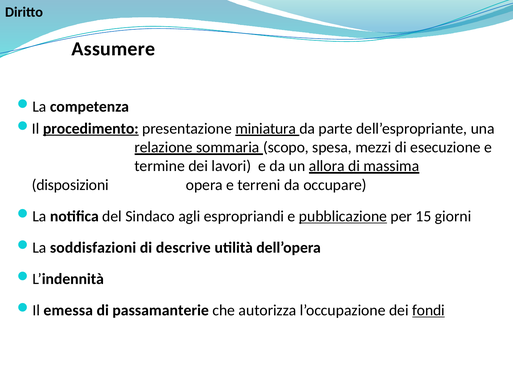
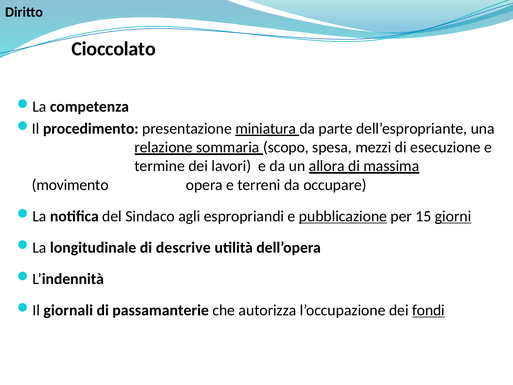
Assumere: Assumere -> Cioccolato
procedimento underline: present -> none
disposizioni: disposizioni -> movimento
giorni underline: none -> present
soddisfazioni: soddisfazioni -> longitudinale
emessa: emessa -> giornali
